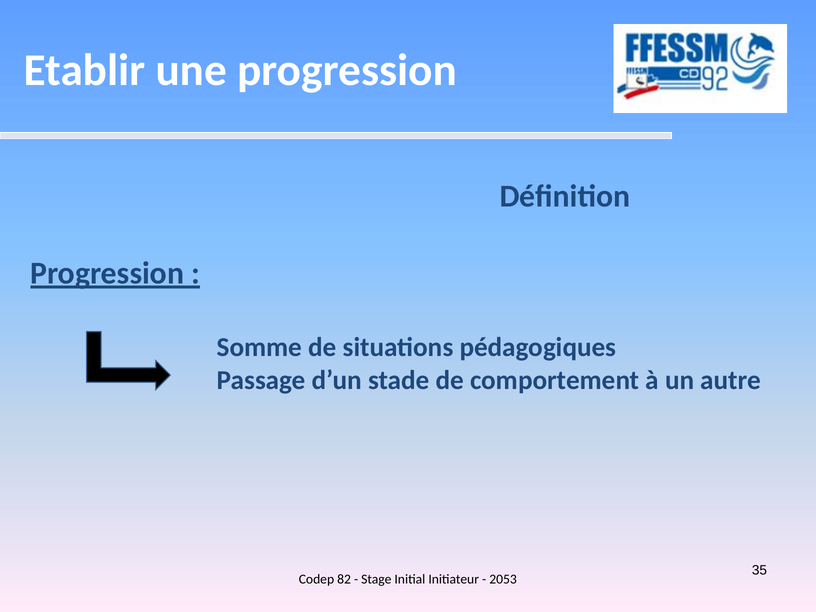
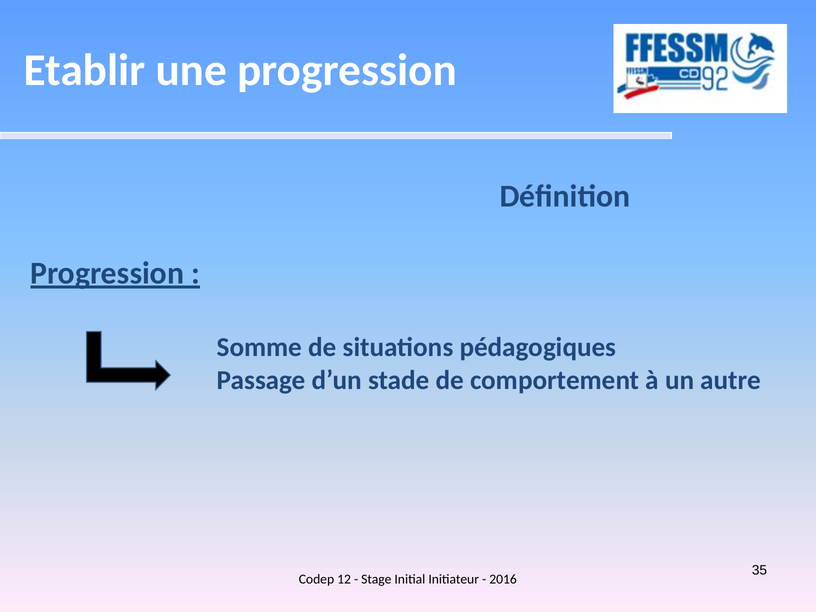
82: 82 -> 12
2053: 2053 -> 2016
